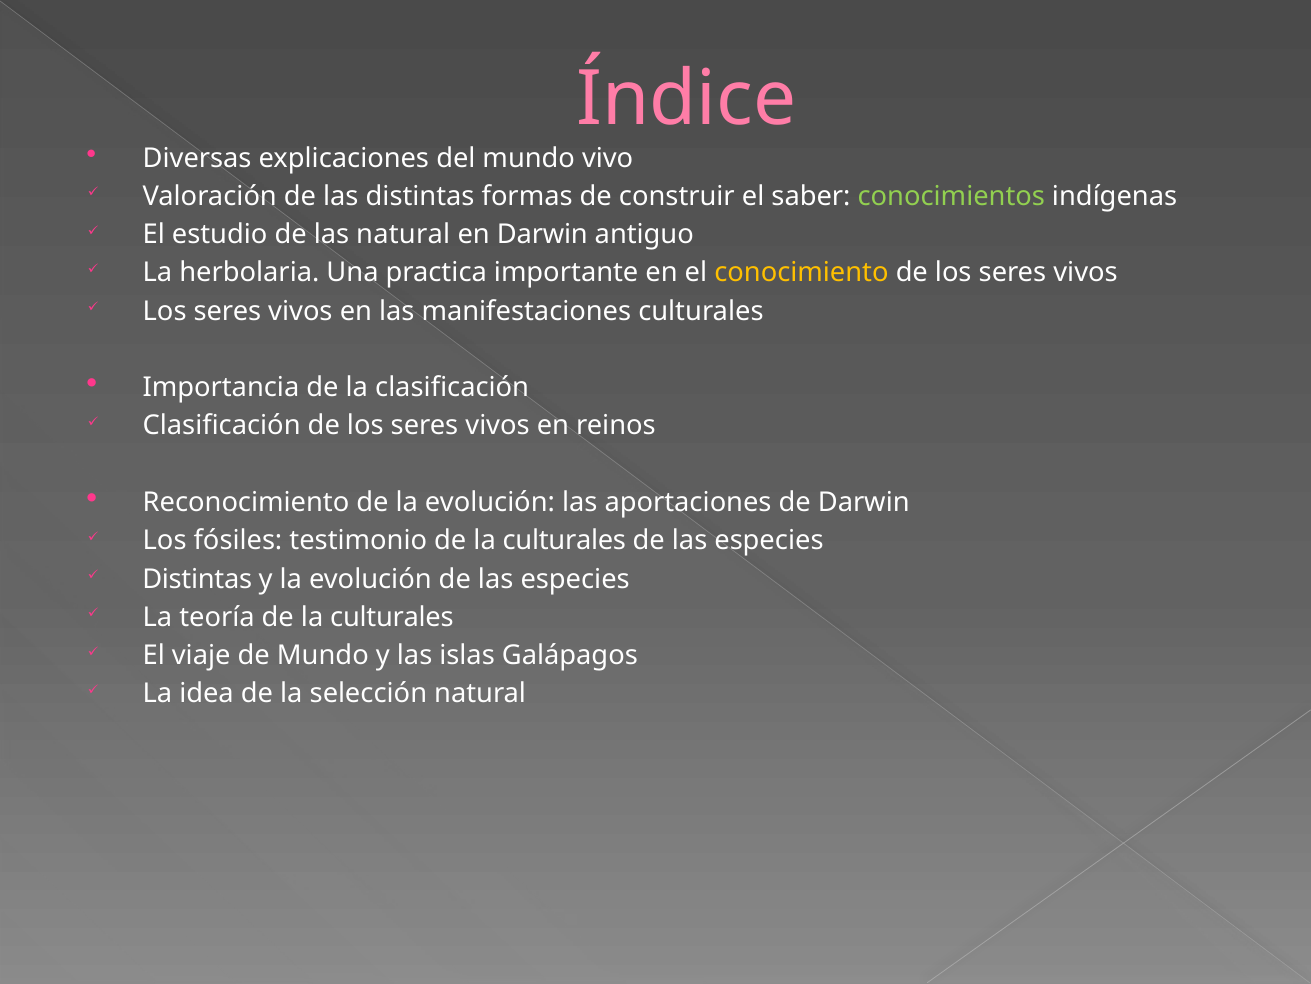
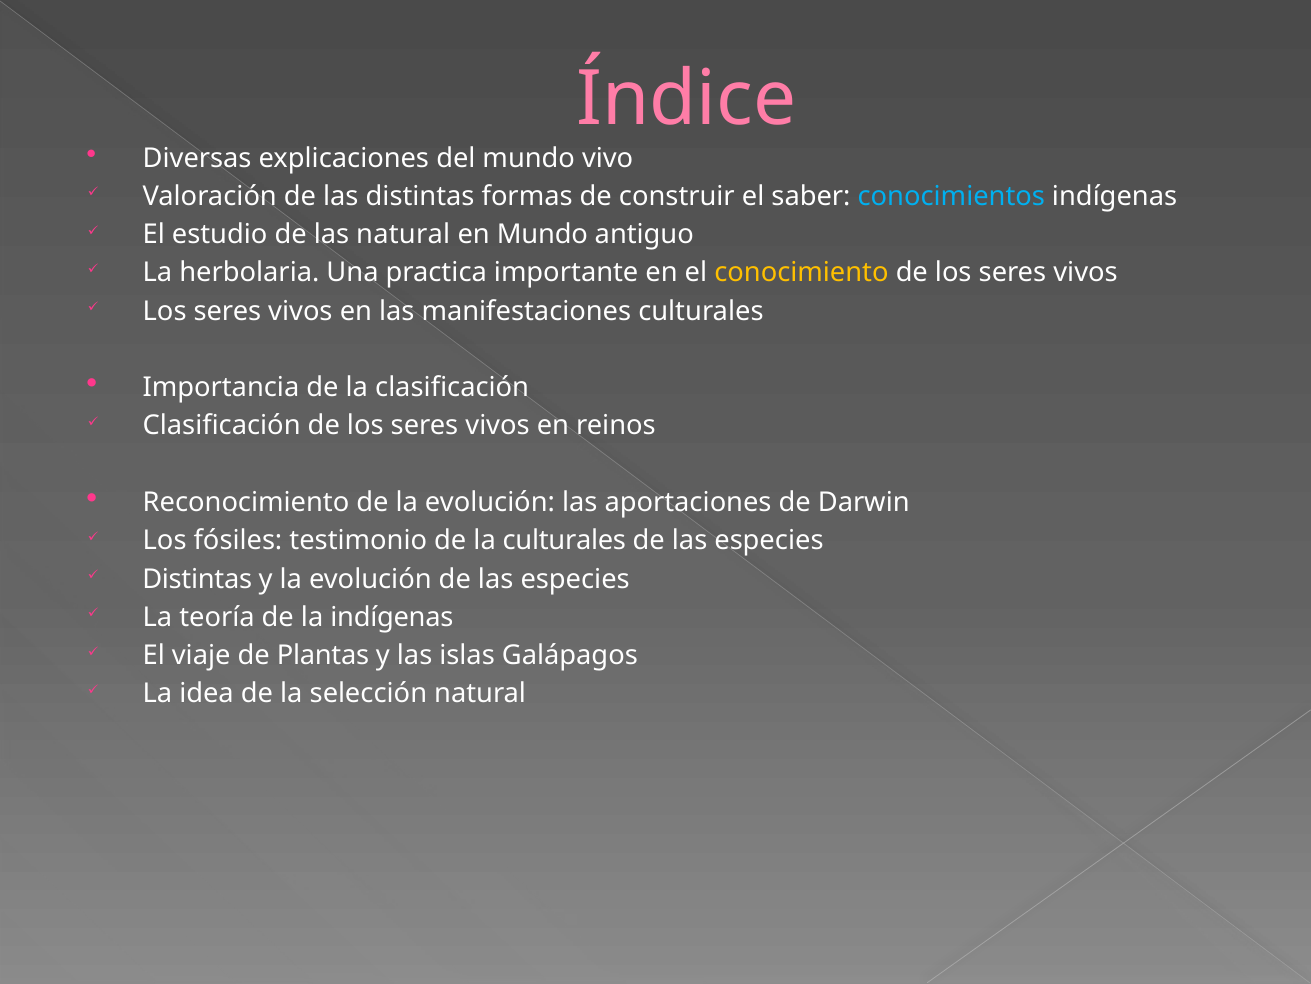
conocimientos colour: light green -> light blue
en Darwin: Darwin -> Mundo
teoría de la culturales: culturales -> indígenas
de Mundo: Mundo -> Plantas
